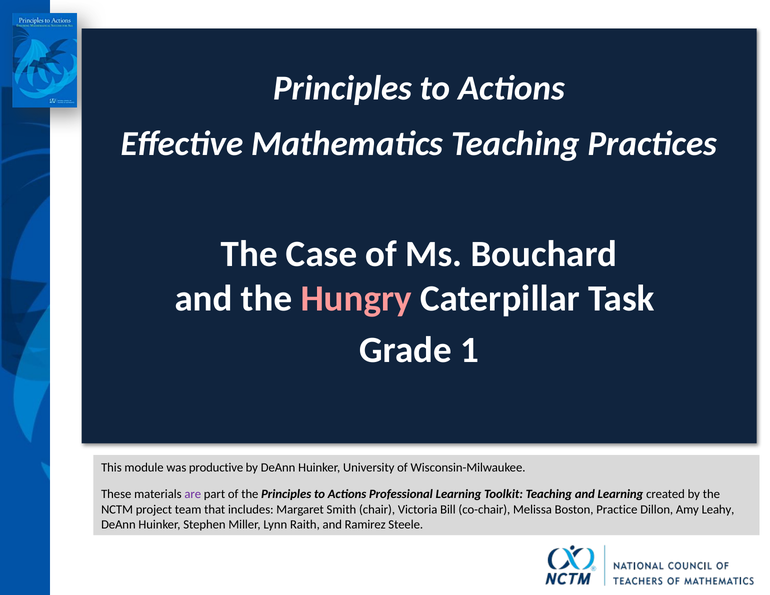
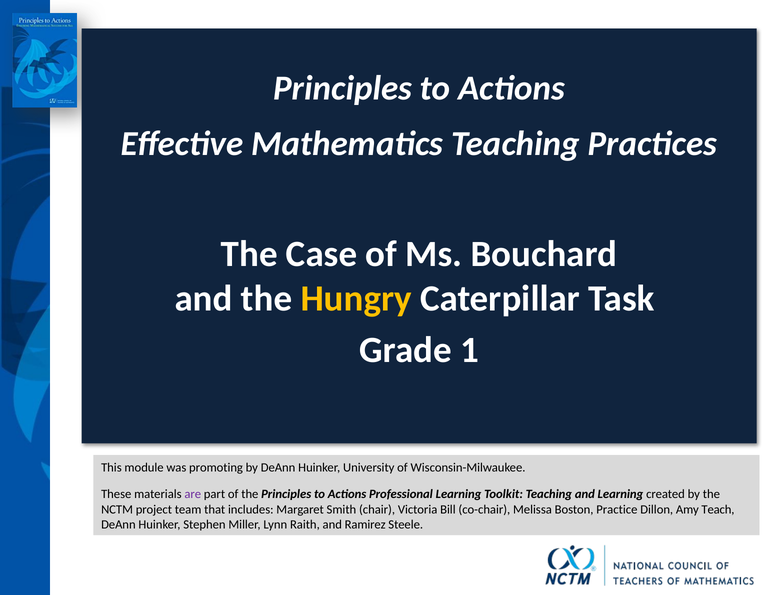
Hungry colour: pink -> yellow
productive: productive -> promoting
Leahy: Leahy -> Teach
